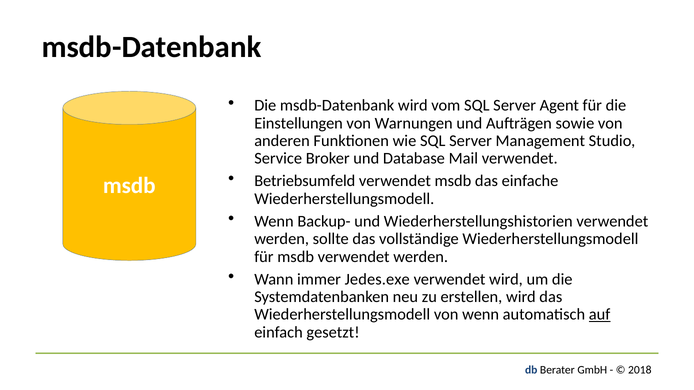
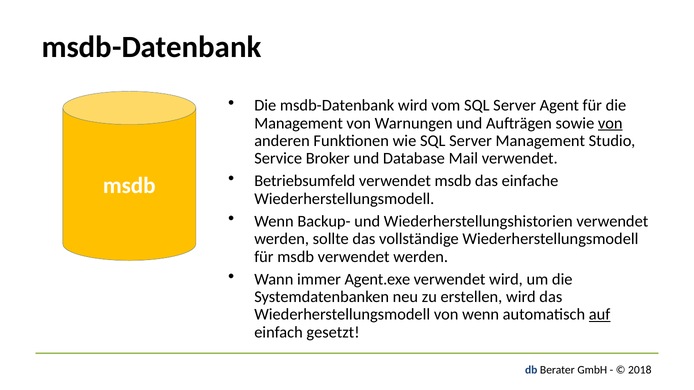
Einstellungen at (299, 123): Einstellungen -> Management
von at (610, 123) underline: none -> present
Jedes.exe: Jedes.exe -> Agent.exe
